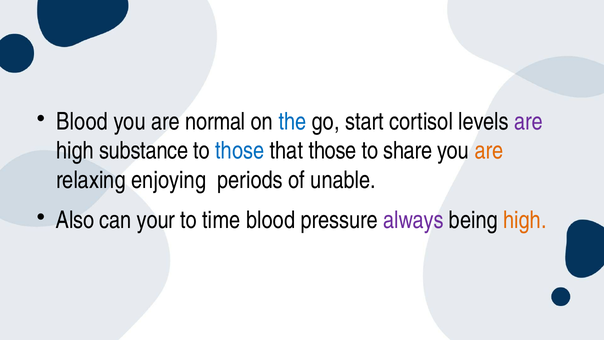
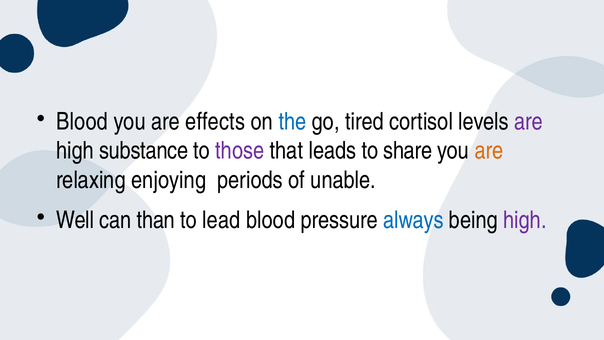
normal: normal -> effects
start: start -> tired
those at (240, 151) colour: blue -> purple
that those: those -> leads
Also: Also -> Well
your: your -> than
time: time -> lead
always colour: purple -> blue
high at (525, 220) colour: orange -> purple
